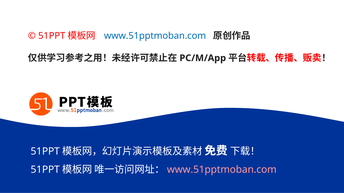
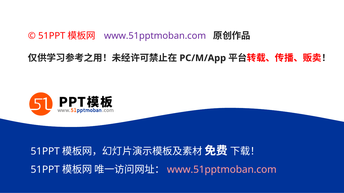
www.51pptmoban.com at (155, 36) colour: blue -> purple
